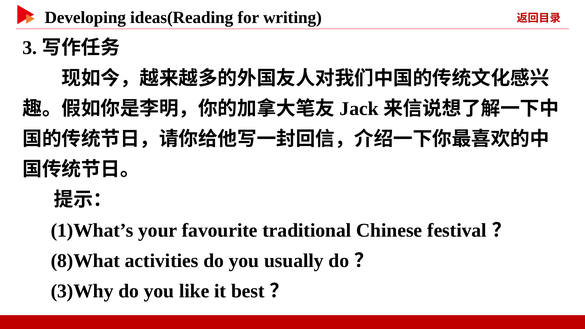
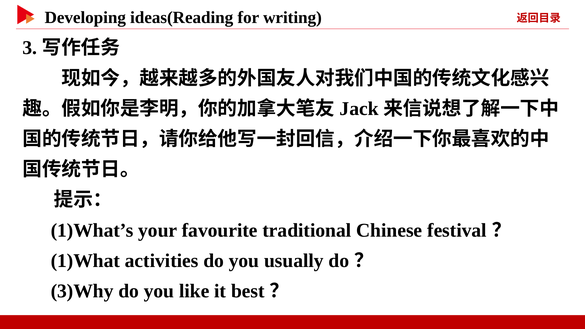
8)What: 8)What -> 1)What
